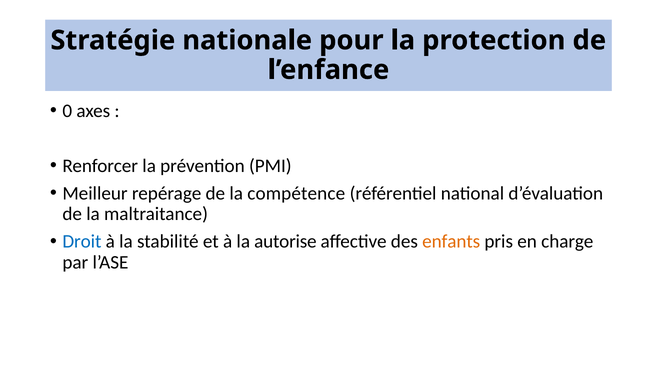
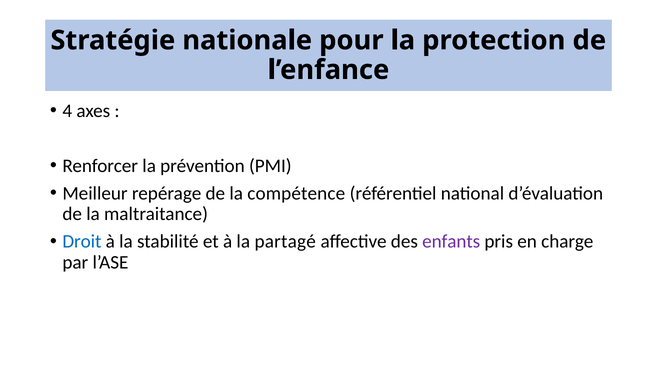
0: 0 -> 4
autorise: autorise -> partagé
enfants colour: orange -> purple
